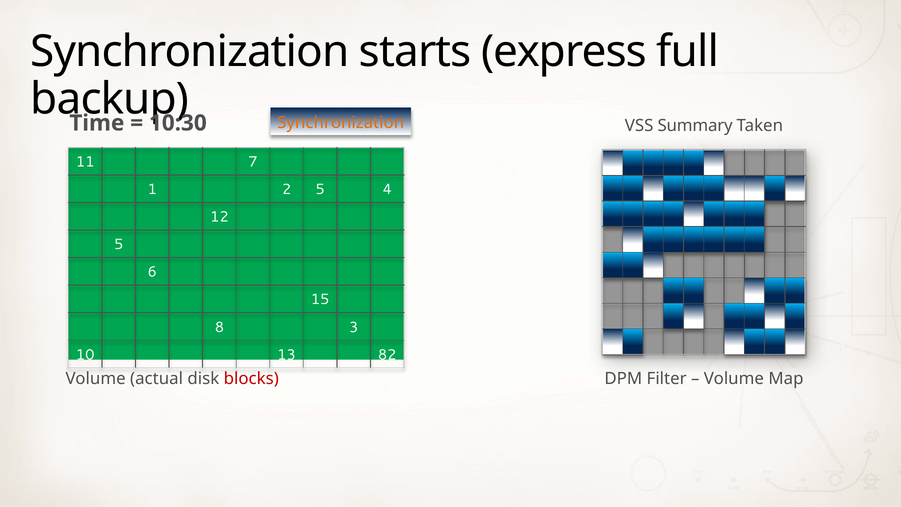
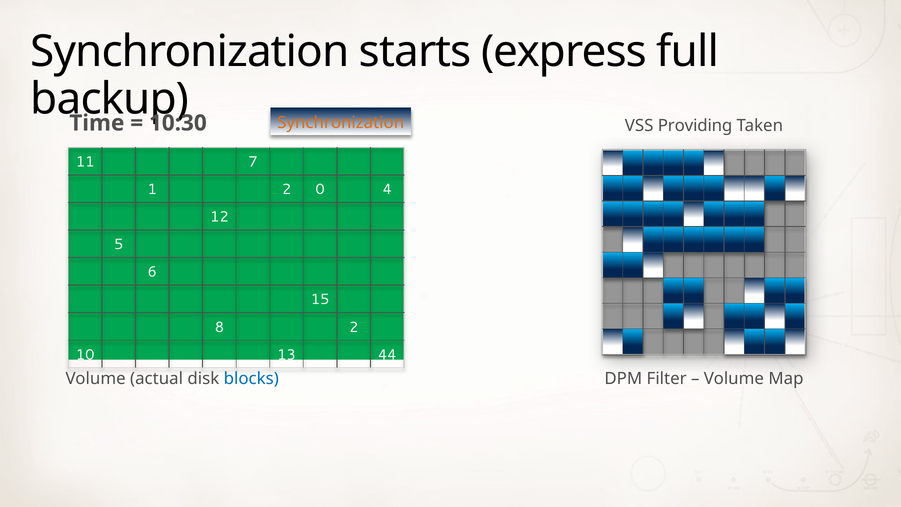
Summary: Summary -> Providing
2 5: 5 -> 0
8 3: 3 -> 2
82: 82 -> 44
blocks colour: red -> blue
